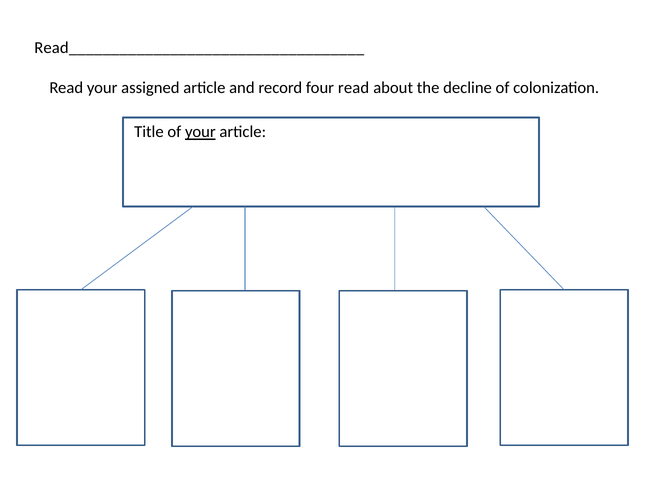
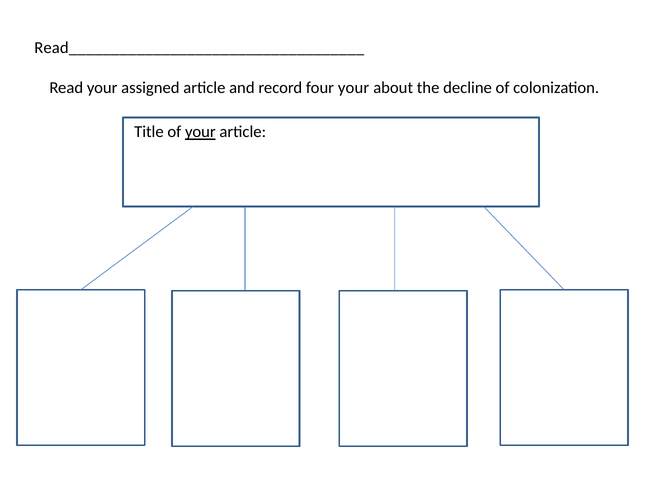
four read: read -> your
